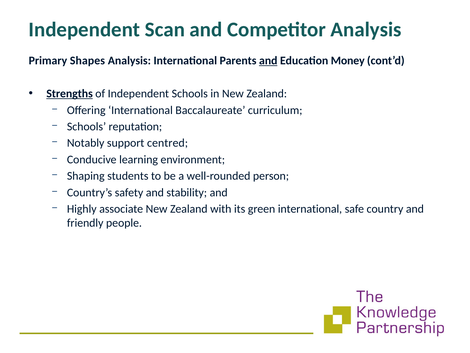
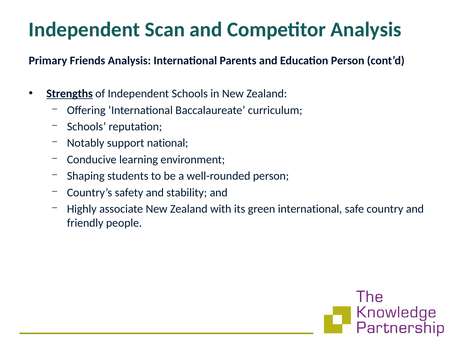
Shapes: Shapes -> Friends
and at (268, 61) underline: present -> none
Education Money: Money -> Person
centred: centred -> national
